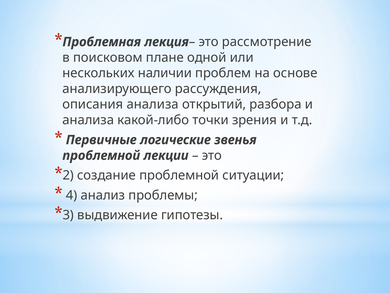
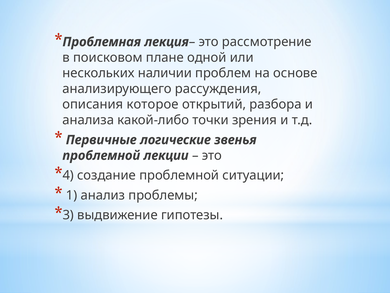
описания анализа: анализа -> которое
2: 2 -> 4
4: 4 -> 1
